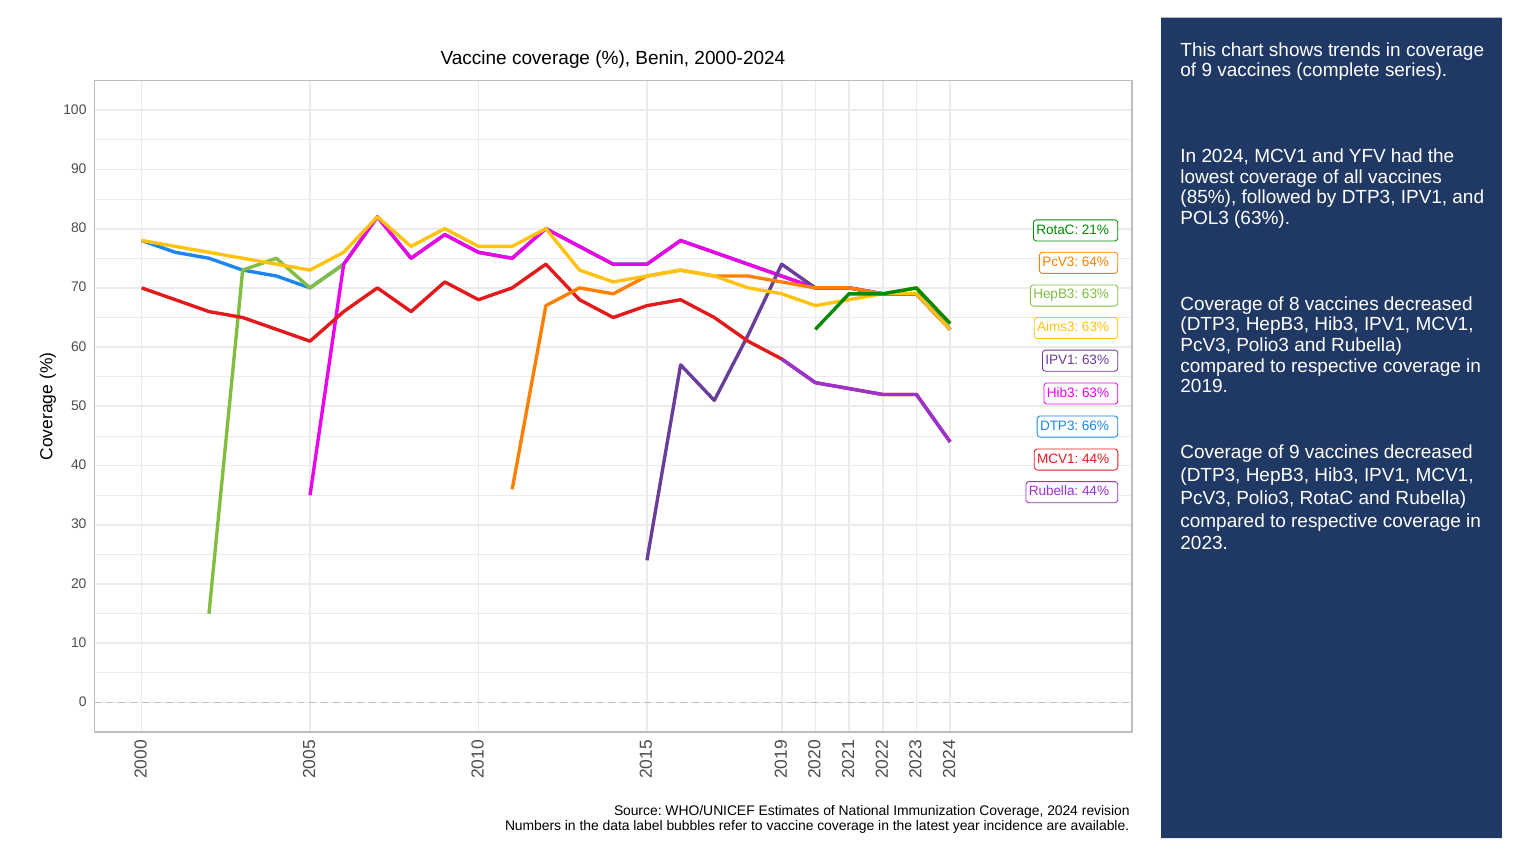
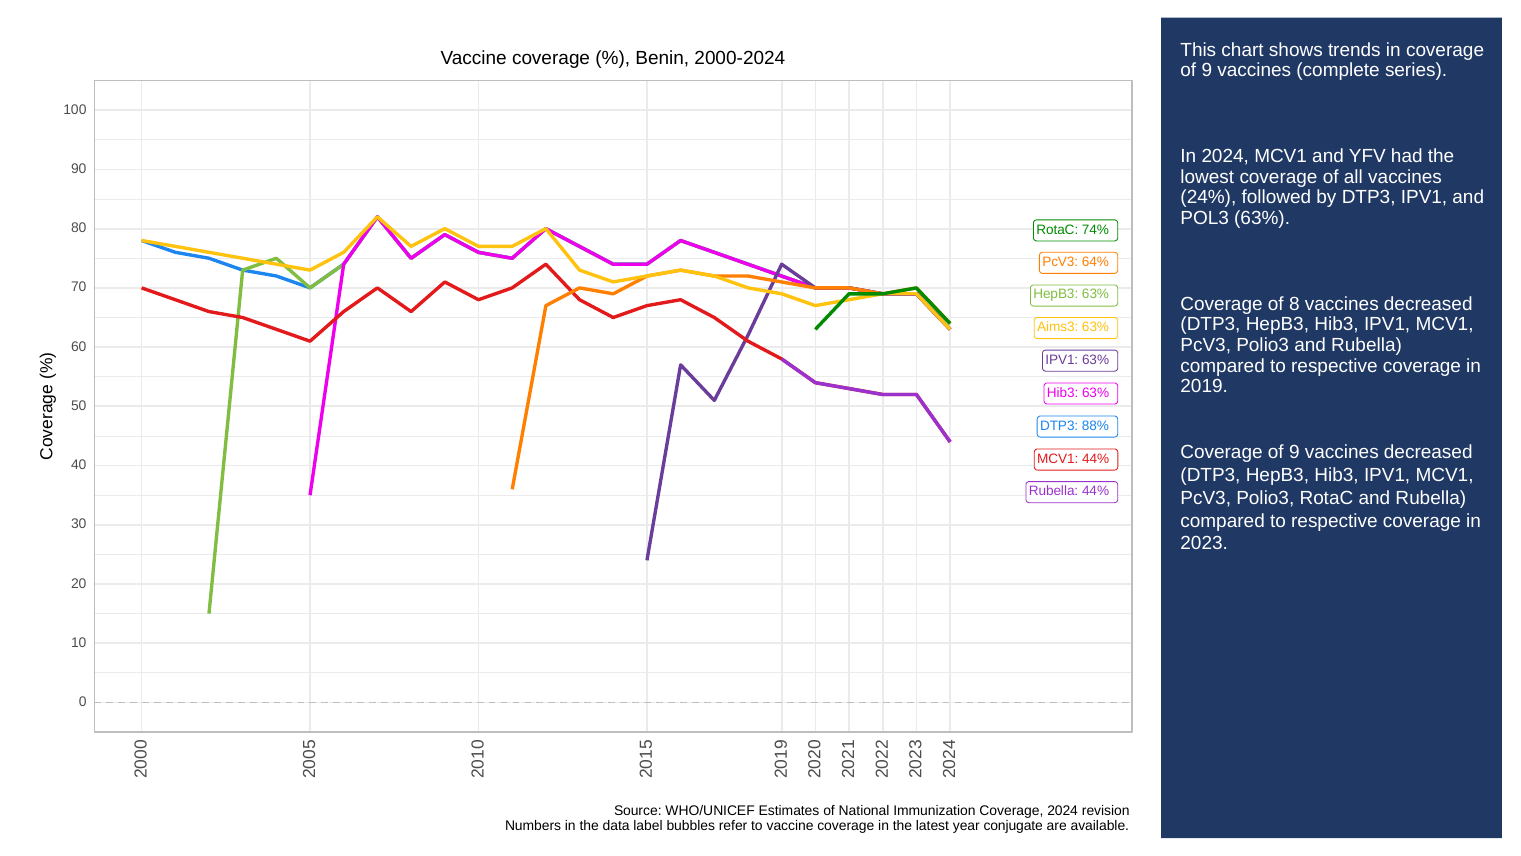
85%: 85% -> 24%
21%: 21% -> 74%
66%: 66% -> 88%
incidence: incidence -> conjugate
